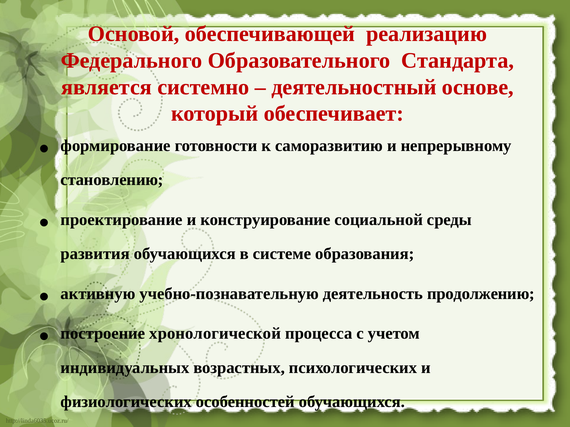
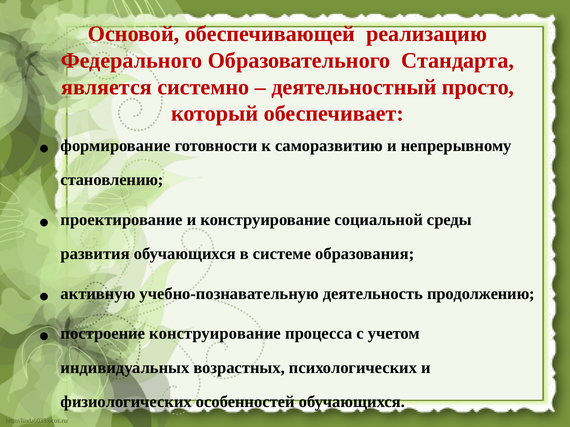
основе: основе -> просто
построение хронологической: хронологической -> конструирование
